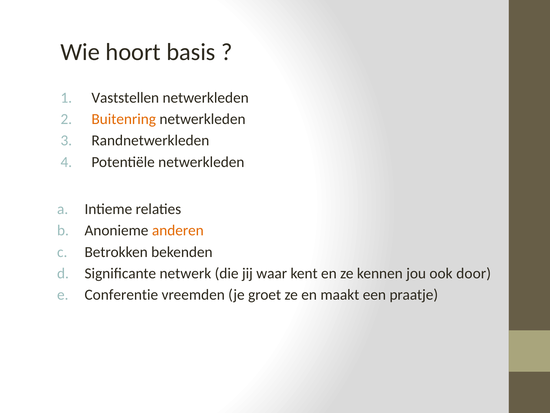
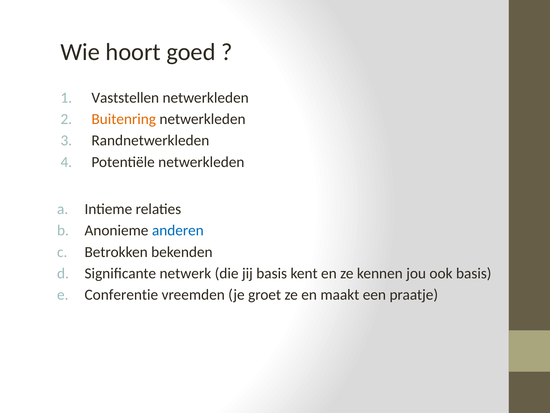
basis: basis -> goed
anderen colour: orange -> blue
jij waar: waar -> basis
ook door: door -> basis
